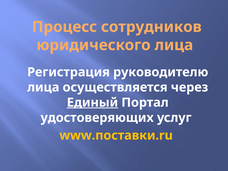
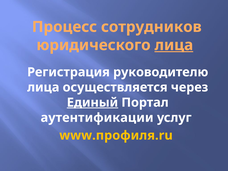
лица at (174, 45) underline: none -> present
удостоверяющих: удостоверяющих -> аутентификации
www.поставки.ru: www.поставки.ru -> www.профиля.ru
